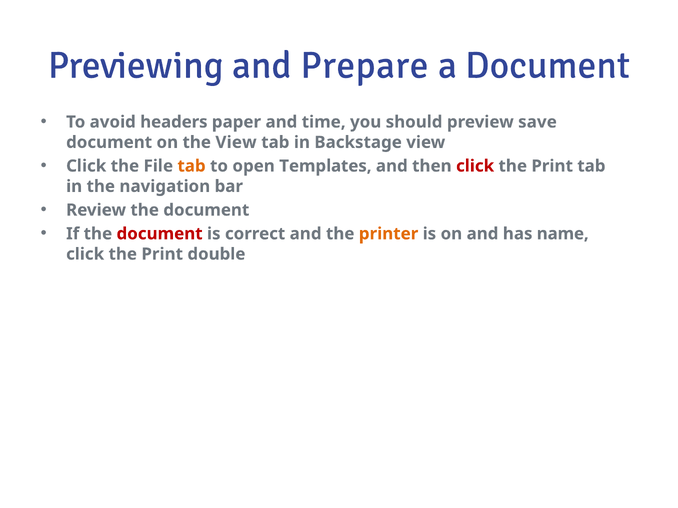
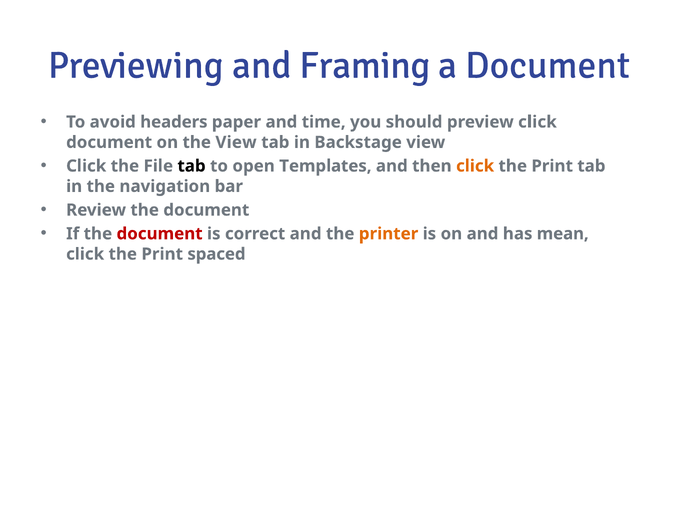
Prepare: Prepare -> Framing
preview save: save -> click
tab at (192, 166) colour: orange -> black
click at (475, 166) colour: red -> orange
name: name -> mean
double: double -> spaced
